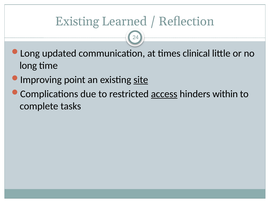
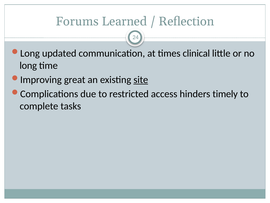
Existing at (77, 21): Existing -> Forums
point: point -> great
access underline: present -> none
within: within -> timely
